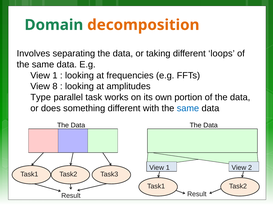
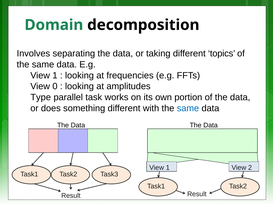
decomposition colour: orange -> black
loops: loops -> topics
8: 8 -> 0
